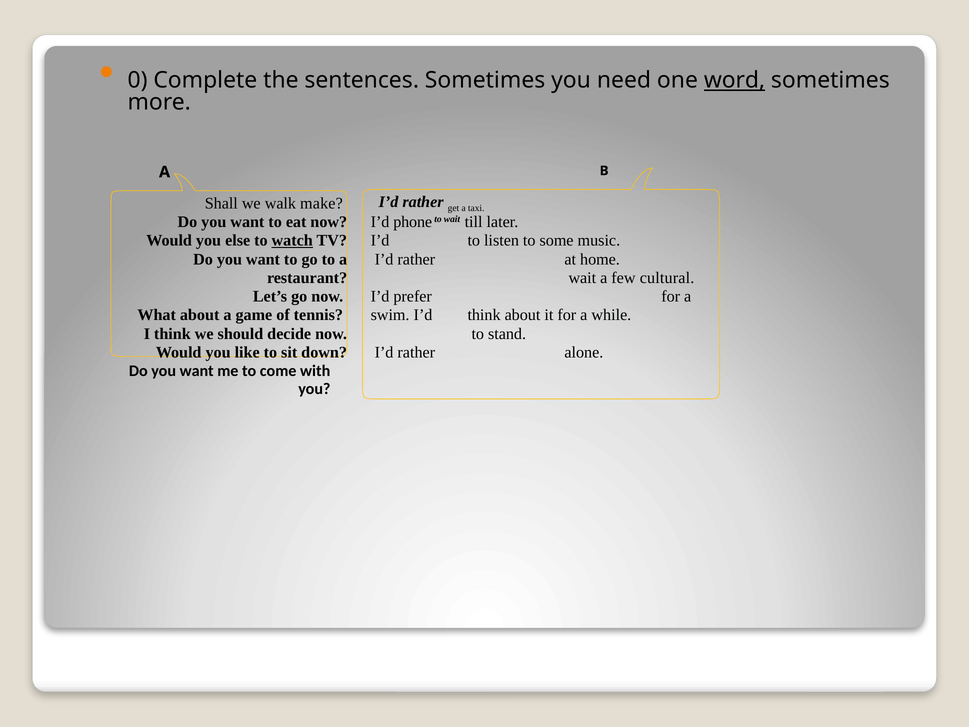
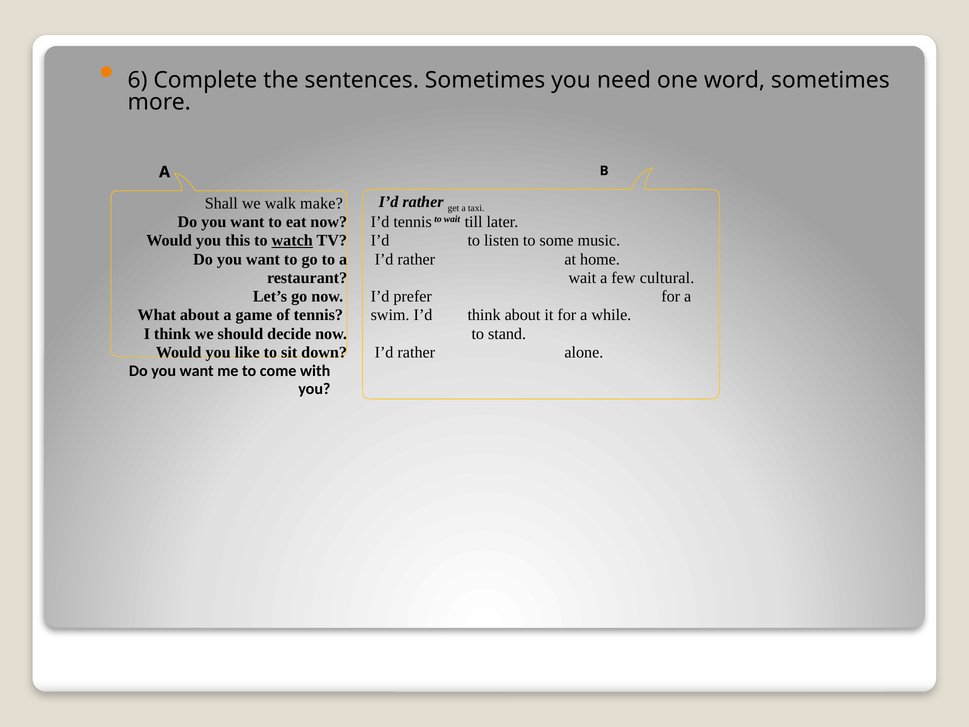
0: 0 -> 6
word underline: present -> none
I’d phone: phone -> tennis
else: else -> this
